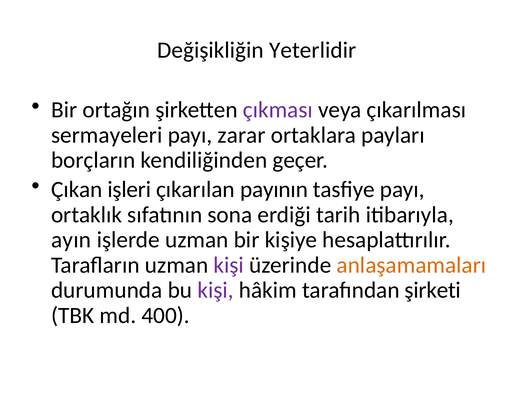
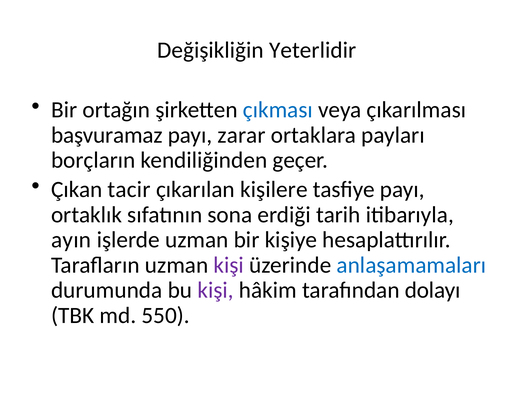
çıkması colour: purple -> blue
sermayeleri: sermayeleri -> başvuramaz
işleri: işleri -> tacir
payının: payının -> kişilere
anlaşamamaları colour: orange -> blue
şirketi: şirketi -> dolayı
400: 400 -> 550
